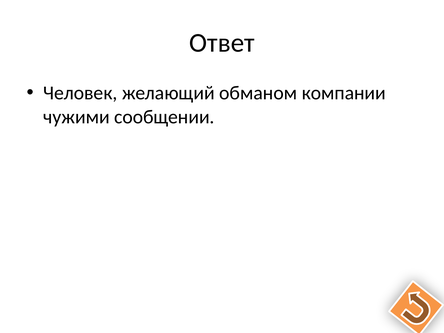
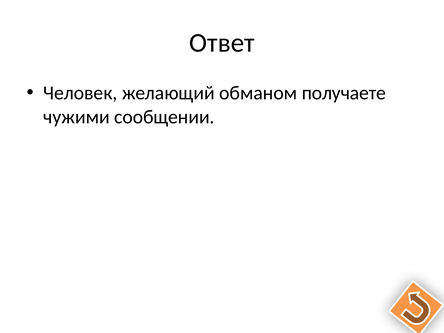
компании: компании -> получаете
